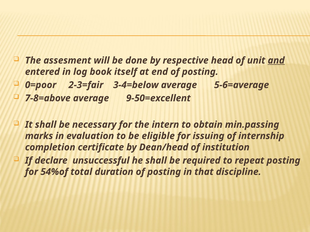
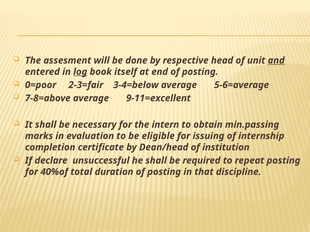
log underline: none -> present
9-50=excellent: 9-50=excellent -> 9-11=excellent
54%of: 54%of -> 40%of
